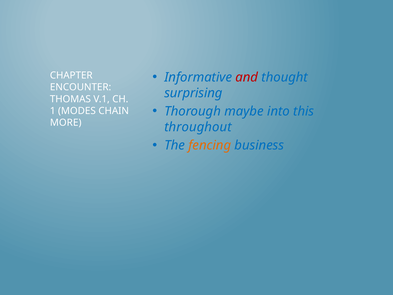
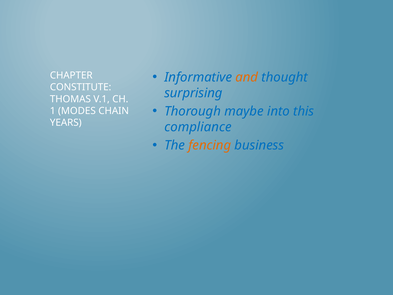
and colour: red -> orange
ENCOUNTER: ENCOUNTER -> CONSTITUTE
MORE: MORE -> YEARS
throughout: throughout -> compliance
